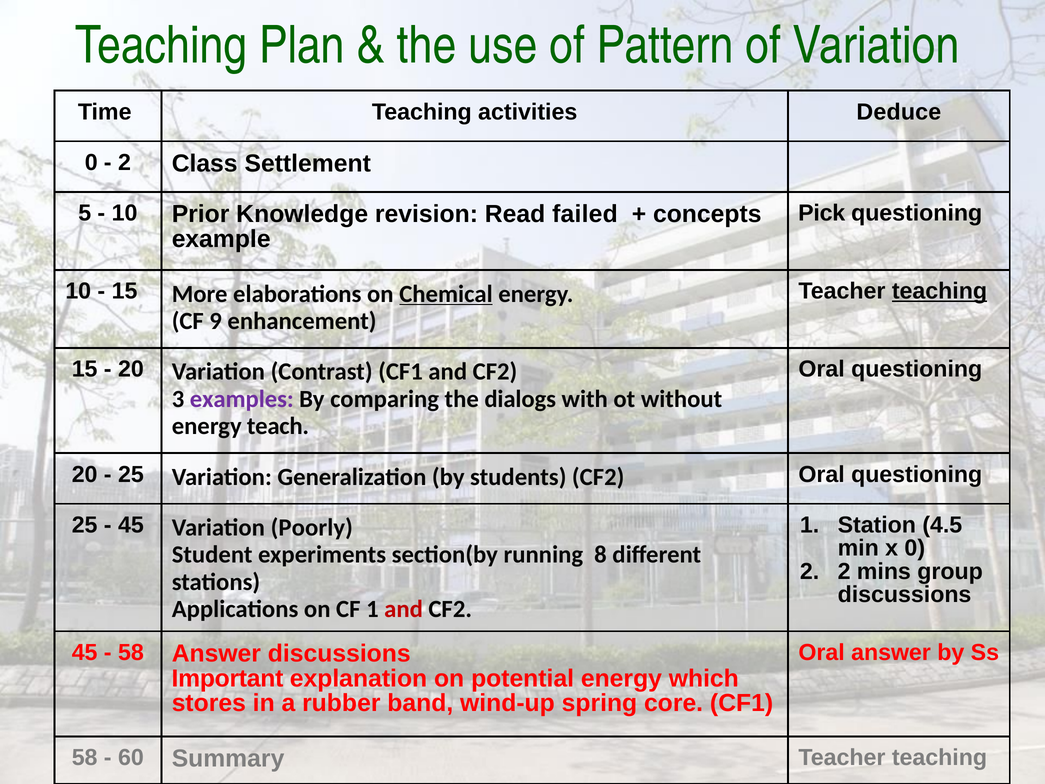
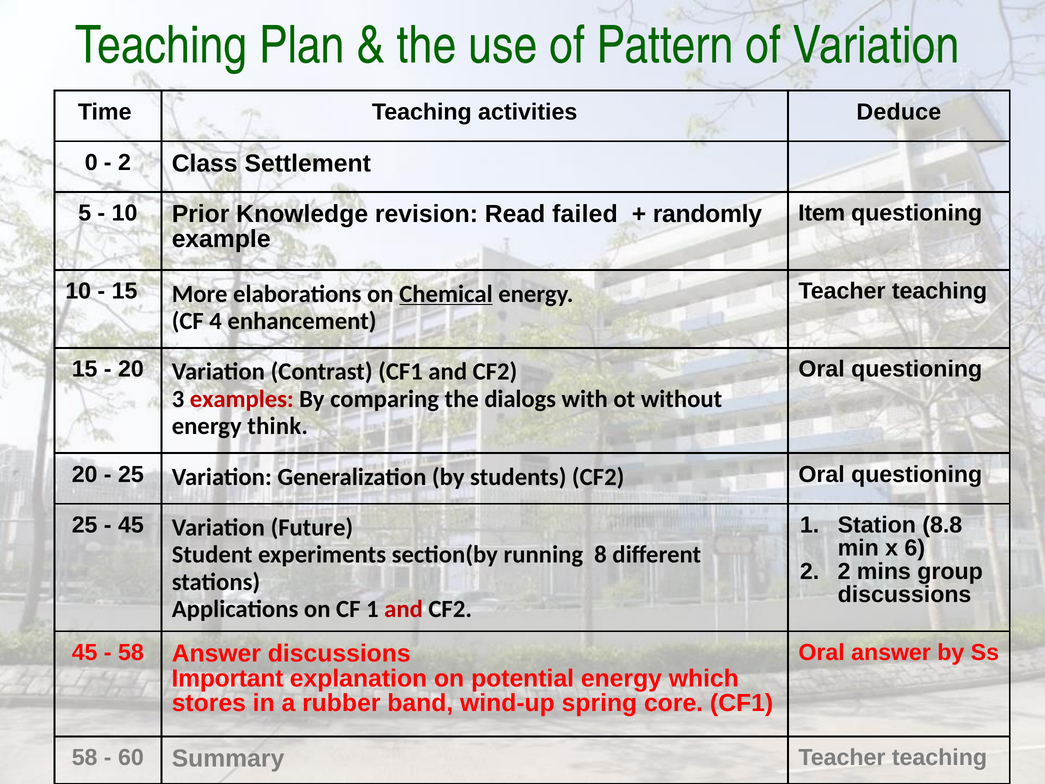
concepts: concepts -> randomly
Pick: Pick -> Item
teaching at (939, 291) underline: present -> none
9: 9 -> 4
examples colour: purple -> red
teach: teach -> think
Poorly: Poorly -> Future
4.5: 4.5 -> 8.8
x 0: 0 -> 6
